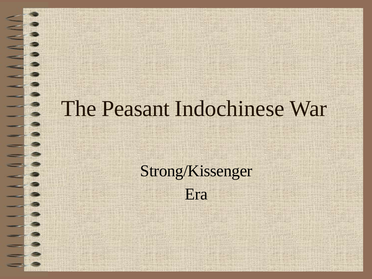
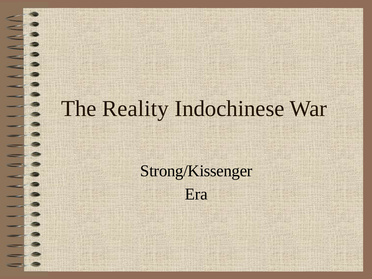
Peasant: Peasant -> Reality
